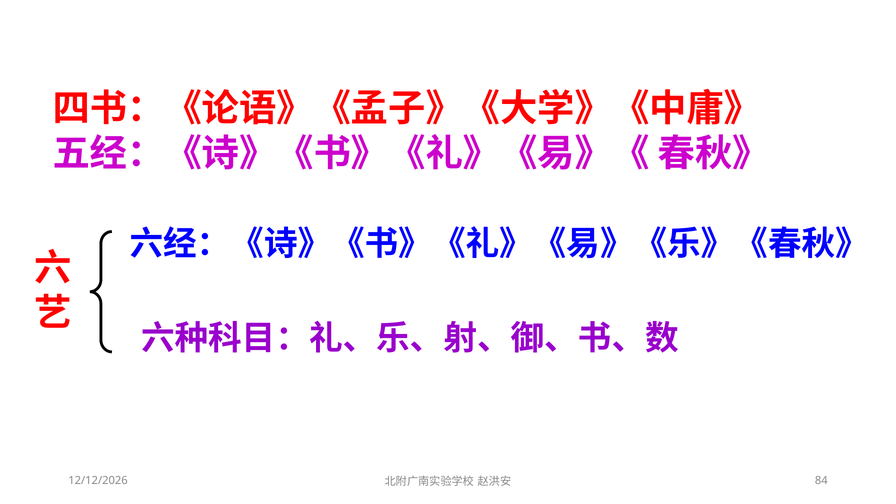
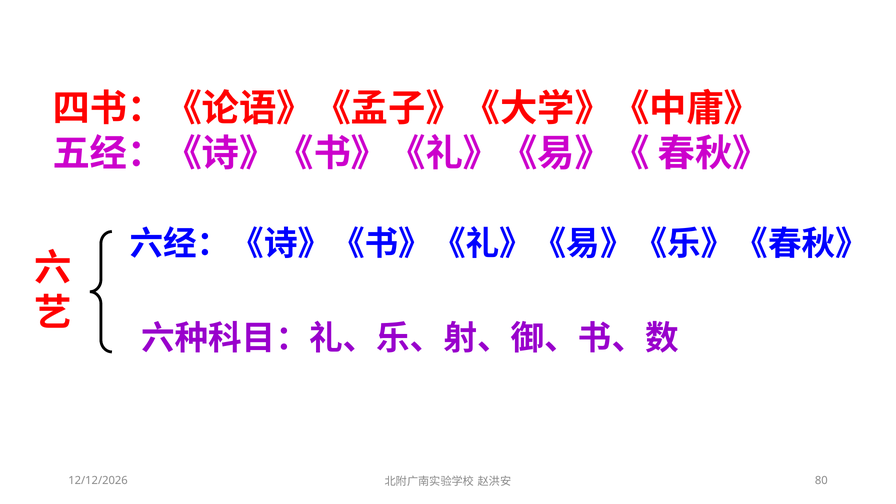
84: 84 -> 80
